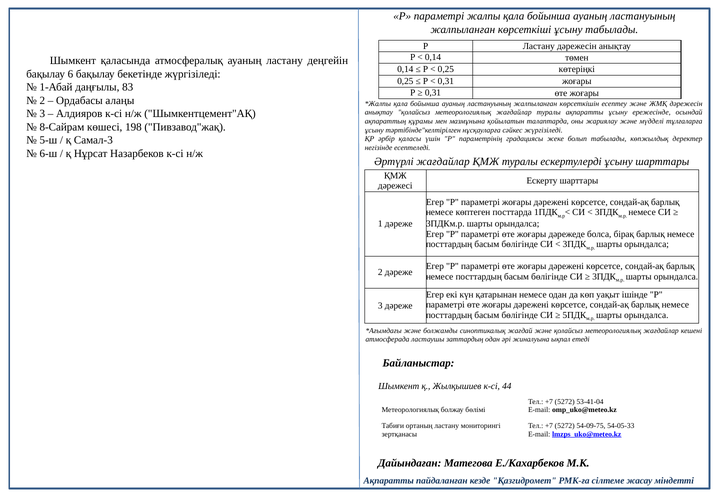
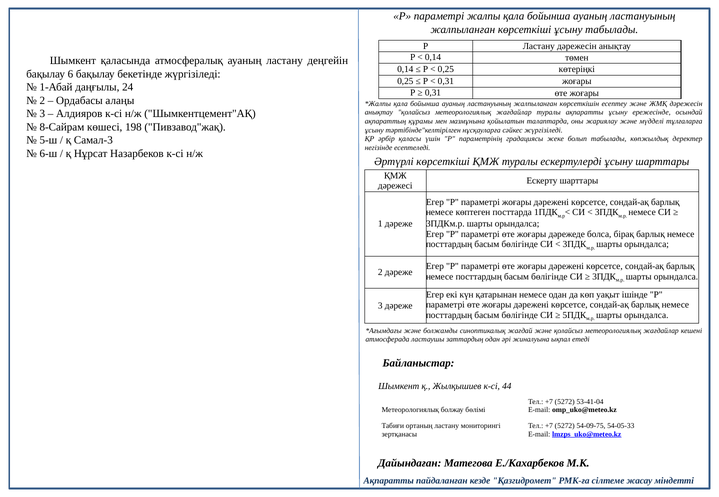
83: 83 -> 24
Әртүрлі жағдайлар: жағдайлар -> көрсеткіші
